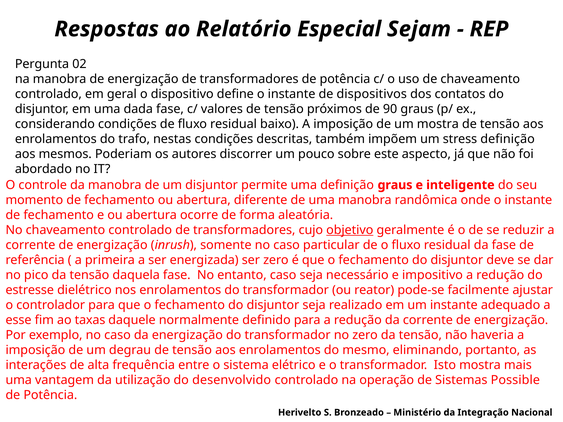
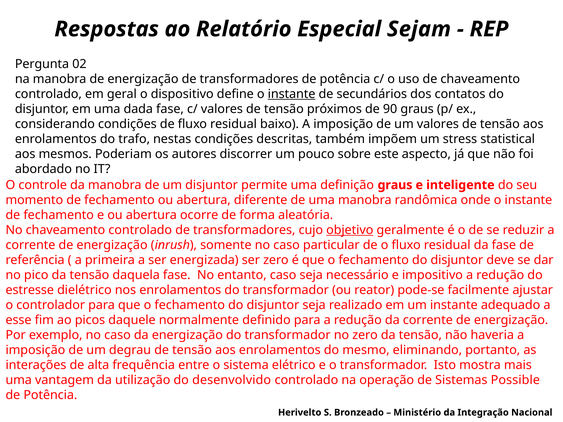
instante at (292, 94) underline: none -> present
dispositivos: dispositivos -> secundários
um mostra: mostra -> valores
stress definição: definição -> statistical
taxas: taxas -> picos
